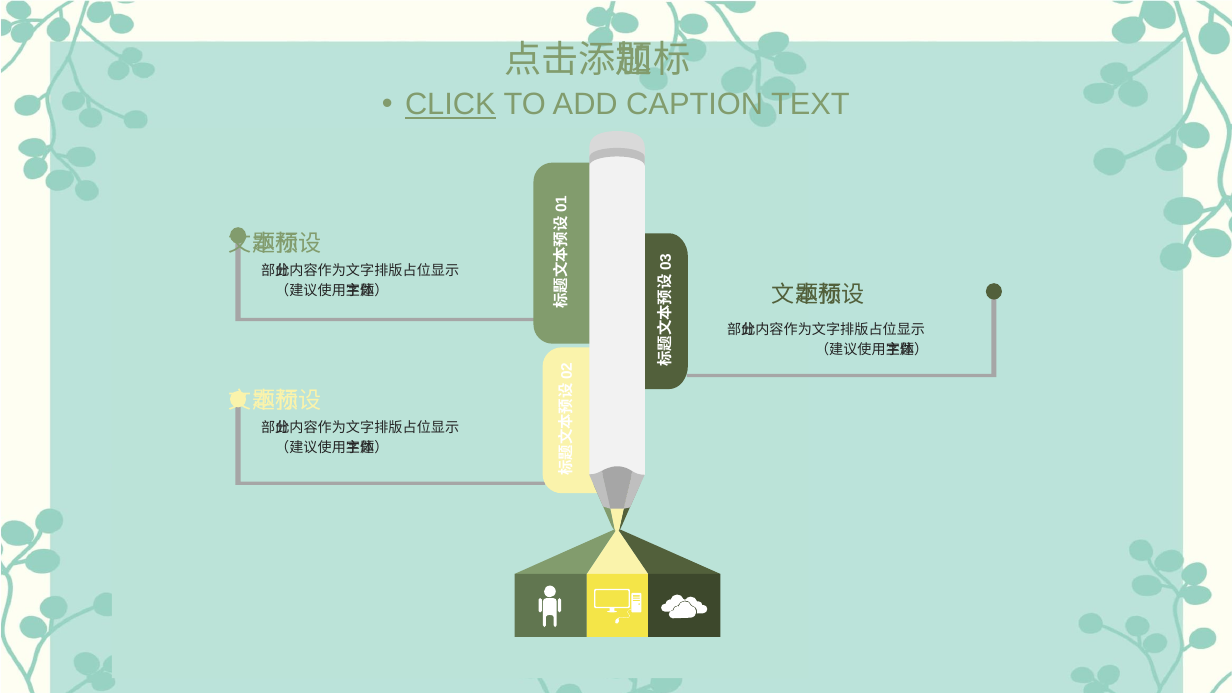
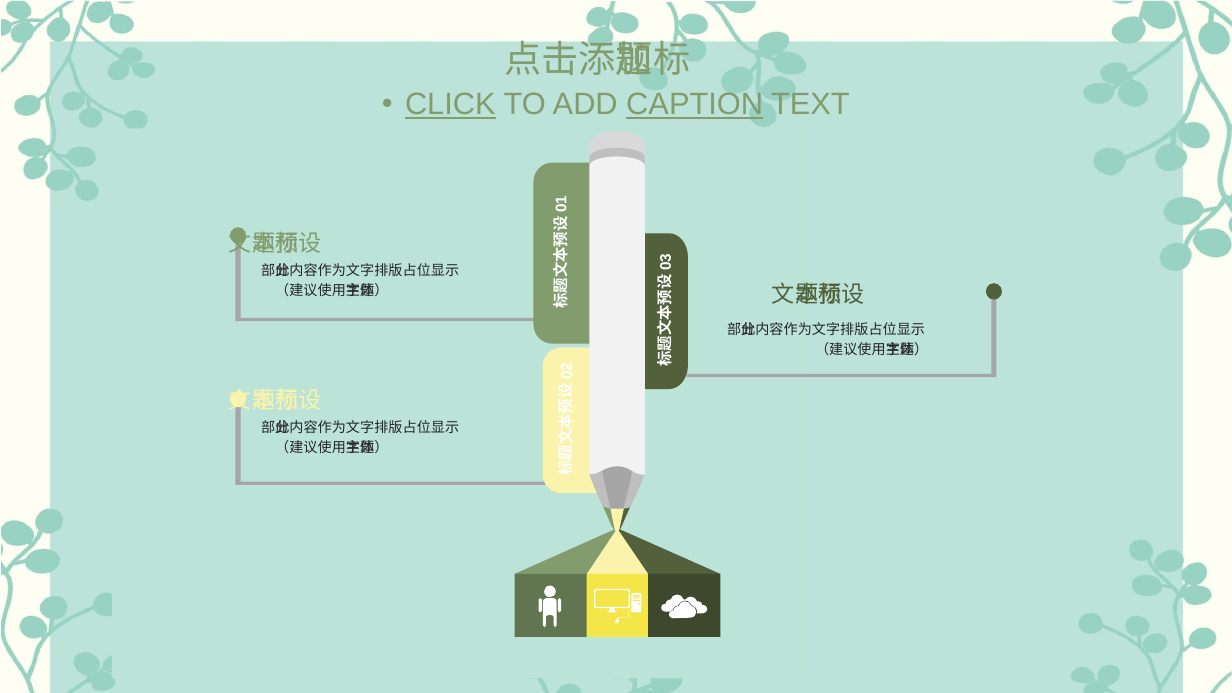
CAPTION underline: none -> present
